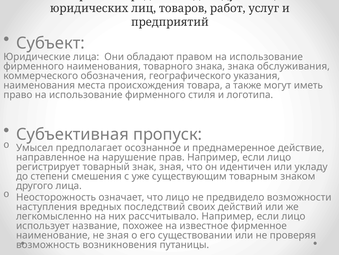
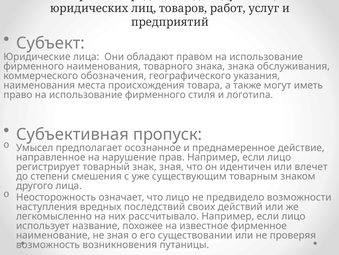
укладу: укладу -> влечет
